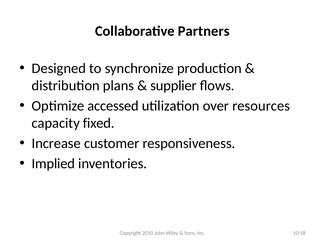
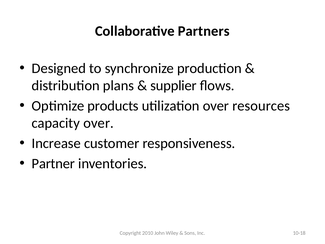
accessed: accessed -> products
capacity fixed: fixed -> over
Implied: Implied -> Partner
